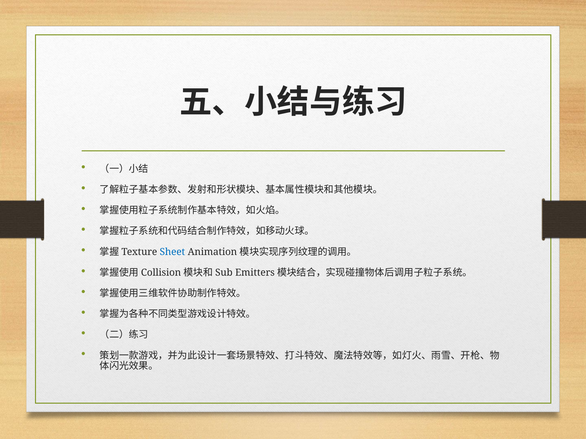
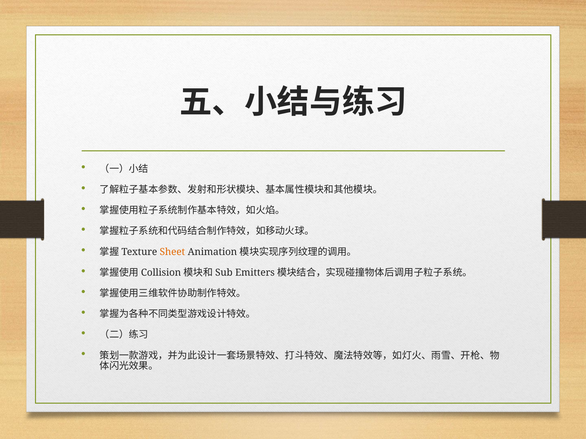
Sheet colour: blue -> orange
